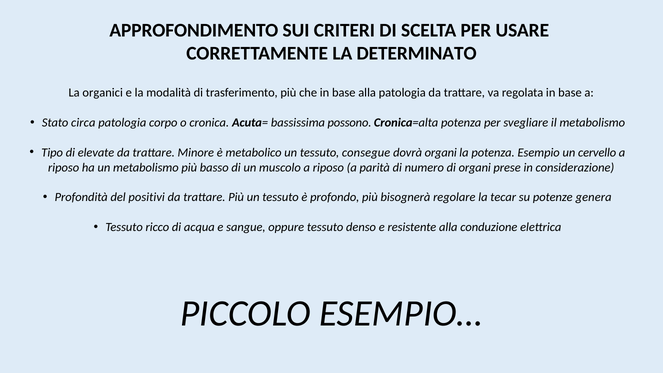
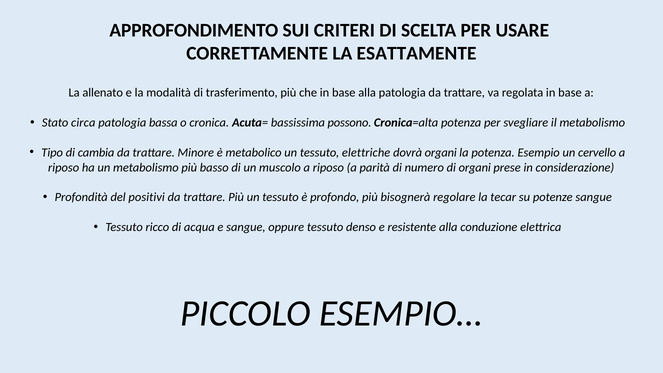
DETERMINATO: DETERMINATO -> ESATTAMENTE
organici: organici -> allenato
corpo: corpo -> bassa
elevate: elevate -> cambia
consegue: consegue -> elettriche
potenze genera: genera -> sangue
